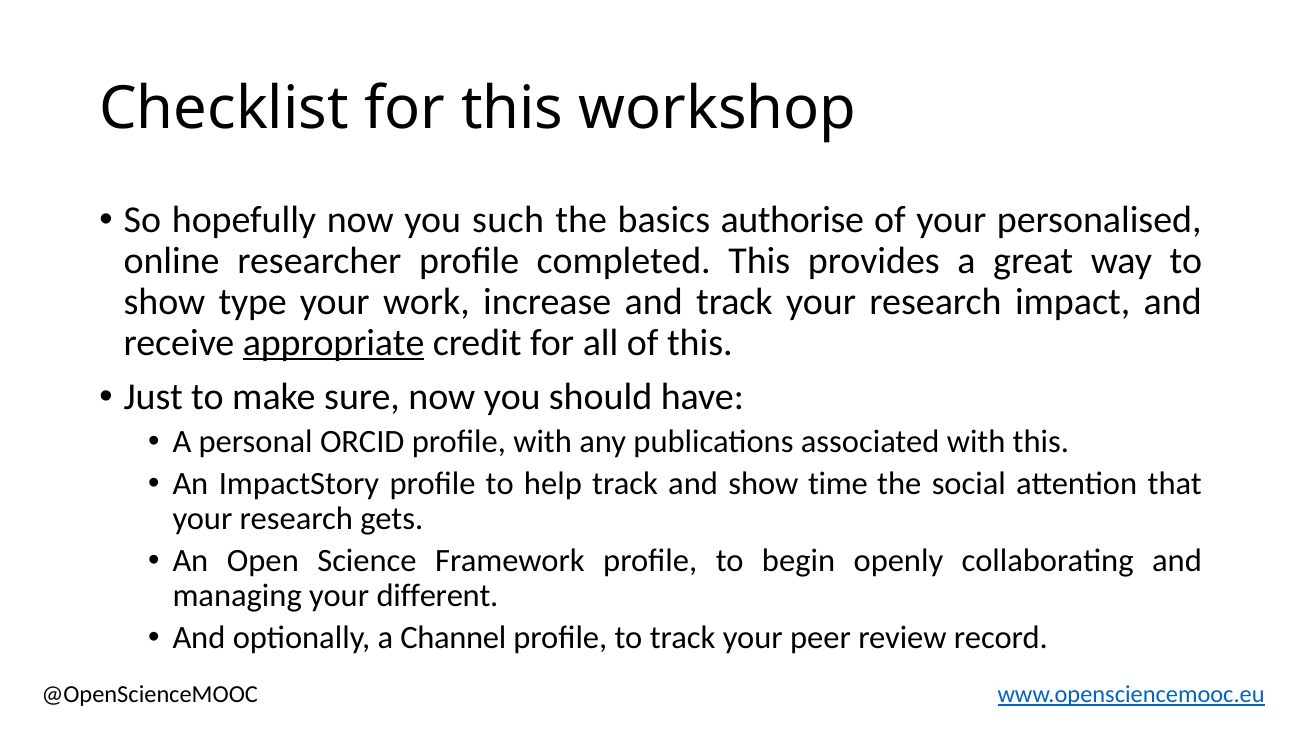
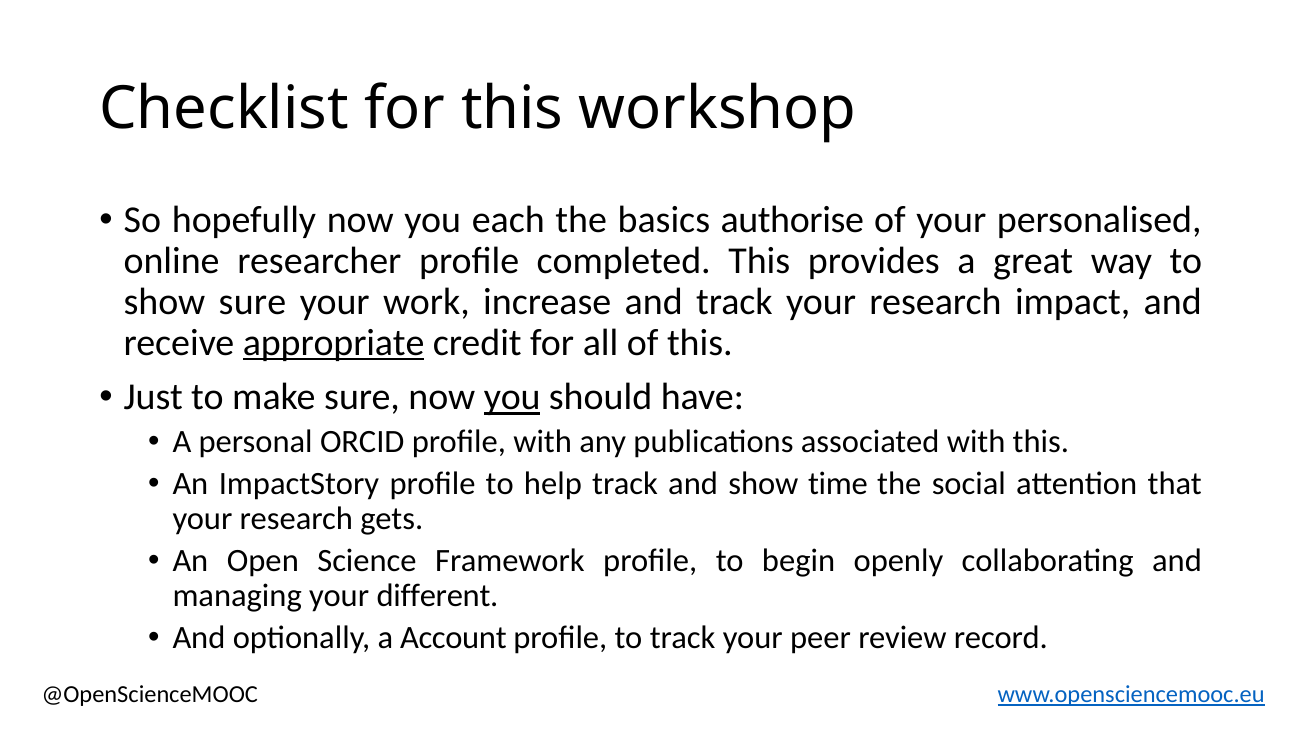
such: such -> each
show type: type -> sure
you at (512, 397) underline: none -> present
Channel: Channel -> Account
